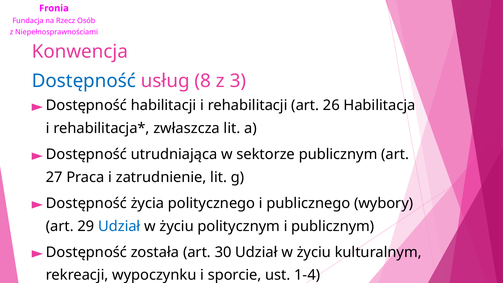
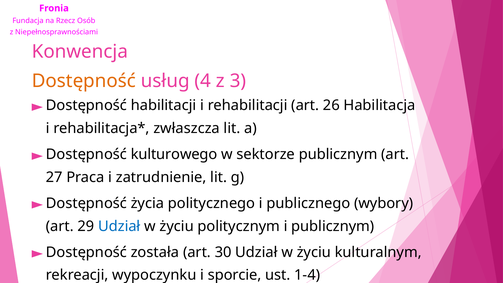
Dostępność at (84, 81) colour: blue -> orange
8: 8 -> 4
utrudniająca: utrudniająca -> kulturowego
